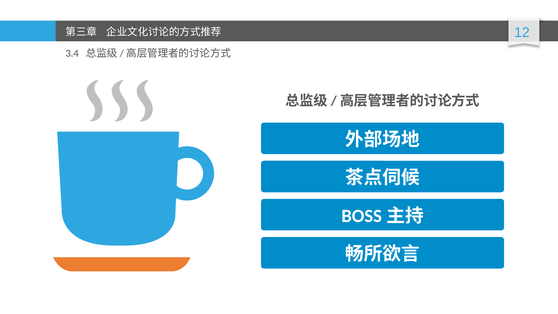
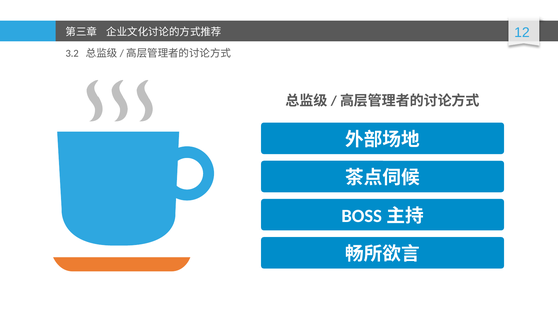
3.4: 3.4 -> 3.2
